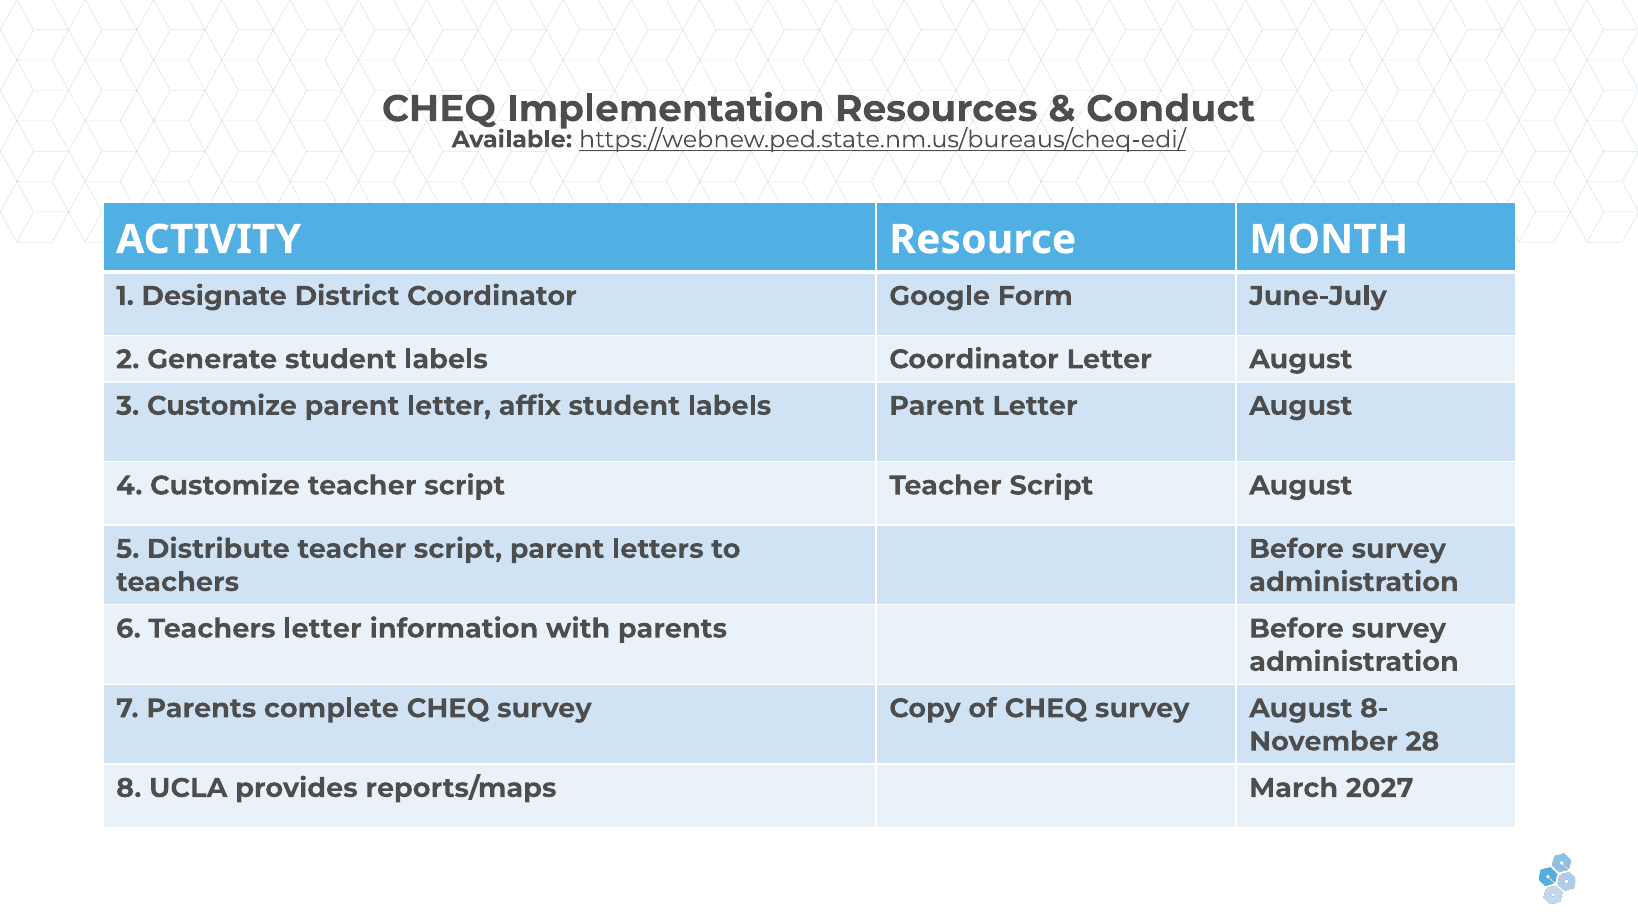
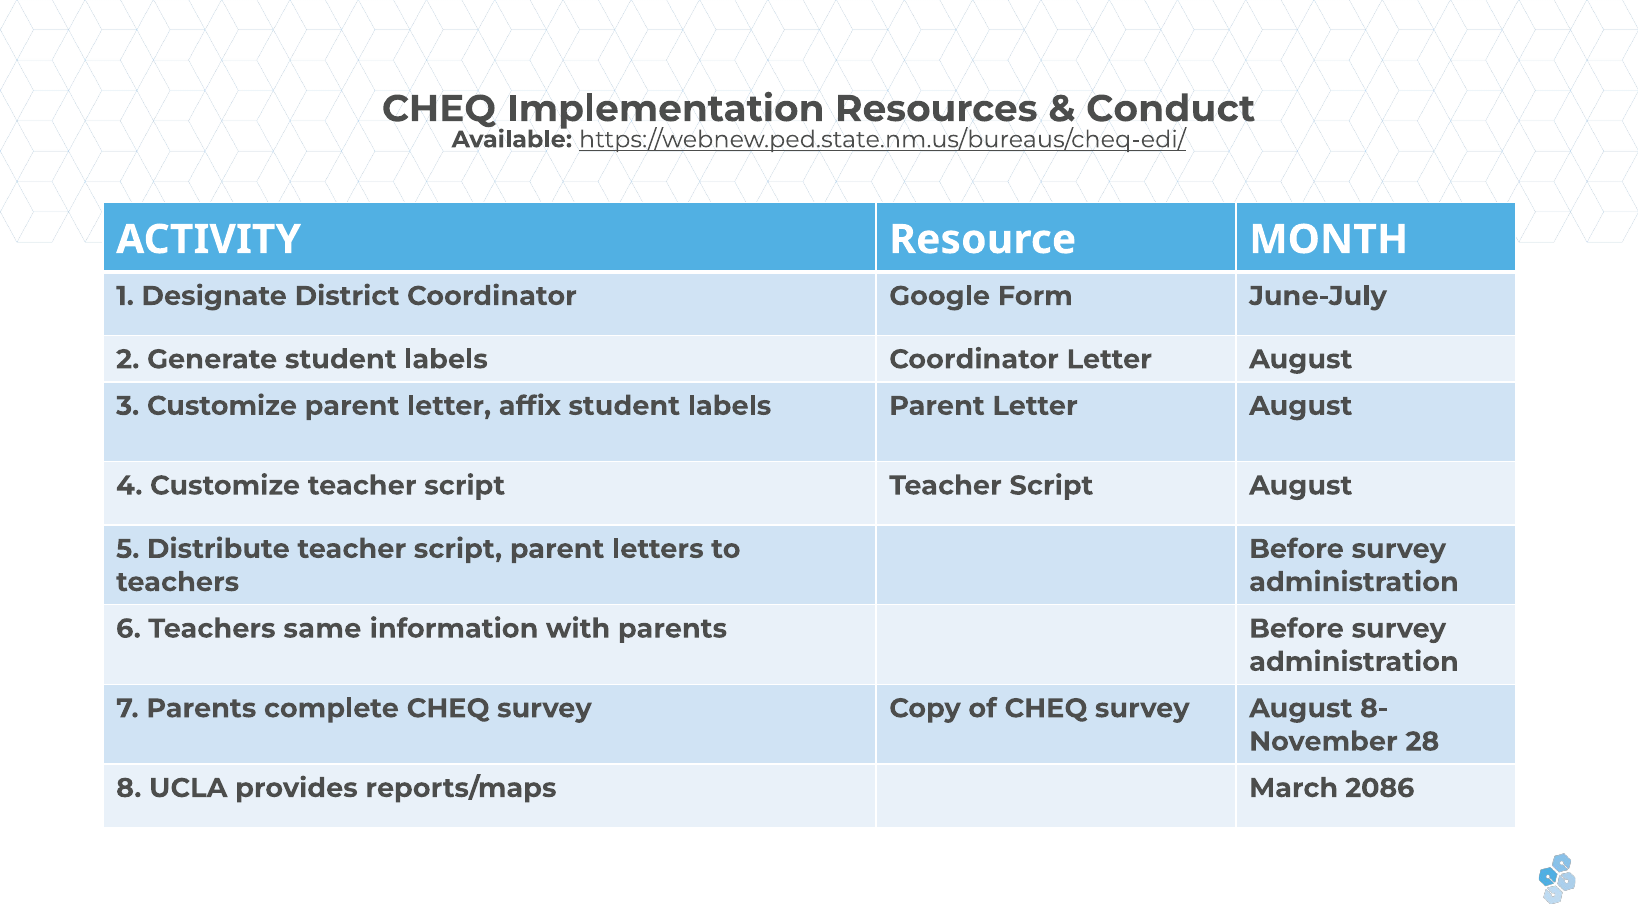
Teachers letter: letter -> same
2027: 2027 -> 2086
